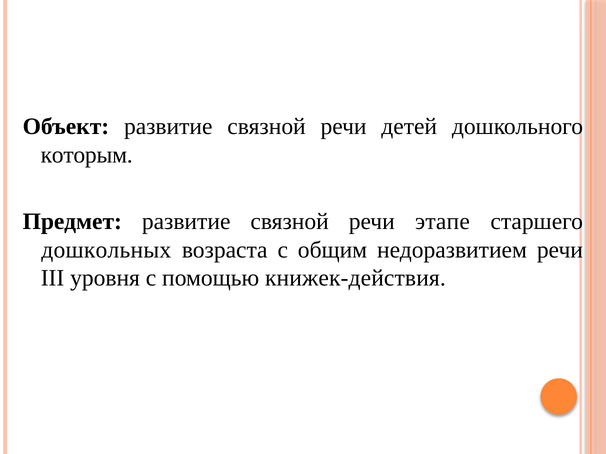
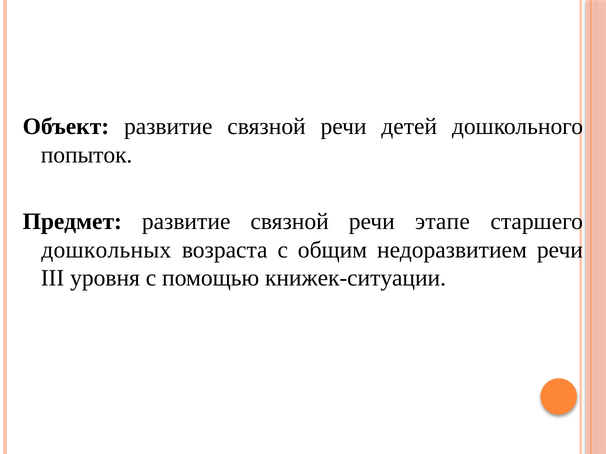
которым: которым -> попыток
книжек-действия: книжек-действия -> книжек-ситуации
